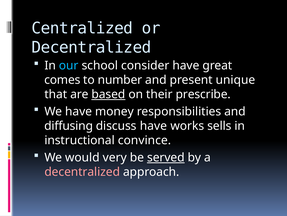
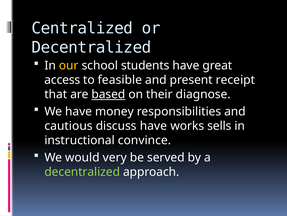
our colour: light blue -> yellow
consider: consider -> students
comes: comes -> access
number: number -> feasible
unique: unique -> receipt
prescribe: prescribe -> diagnose
diffusing: diffusing -> cautious
served underline: present -> none
decentralized at (82, 171) colour: pink -> light green
